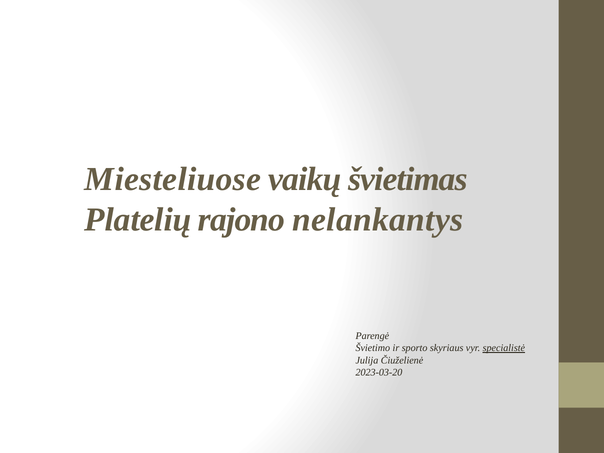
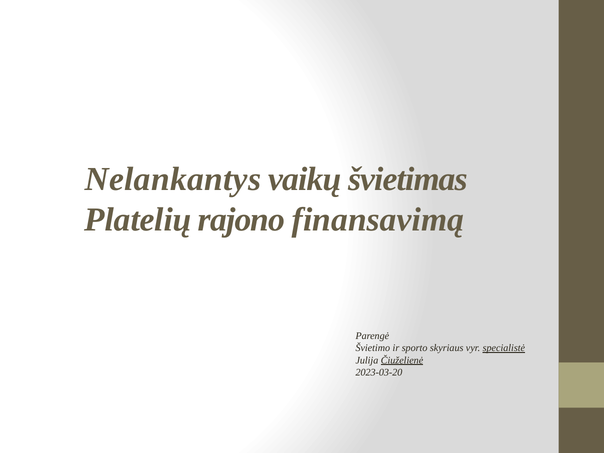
Miesteliuose: Miesteliuose -> Nelankantys
nelankantys: nelankantys -> finansavimą
Čiuželienė underline: none -> present
